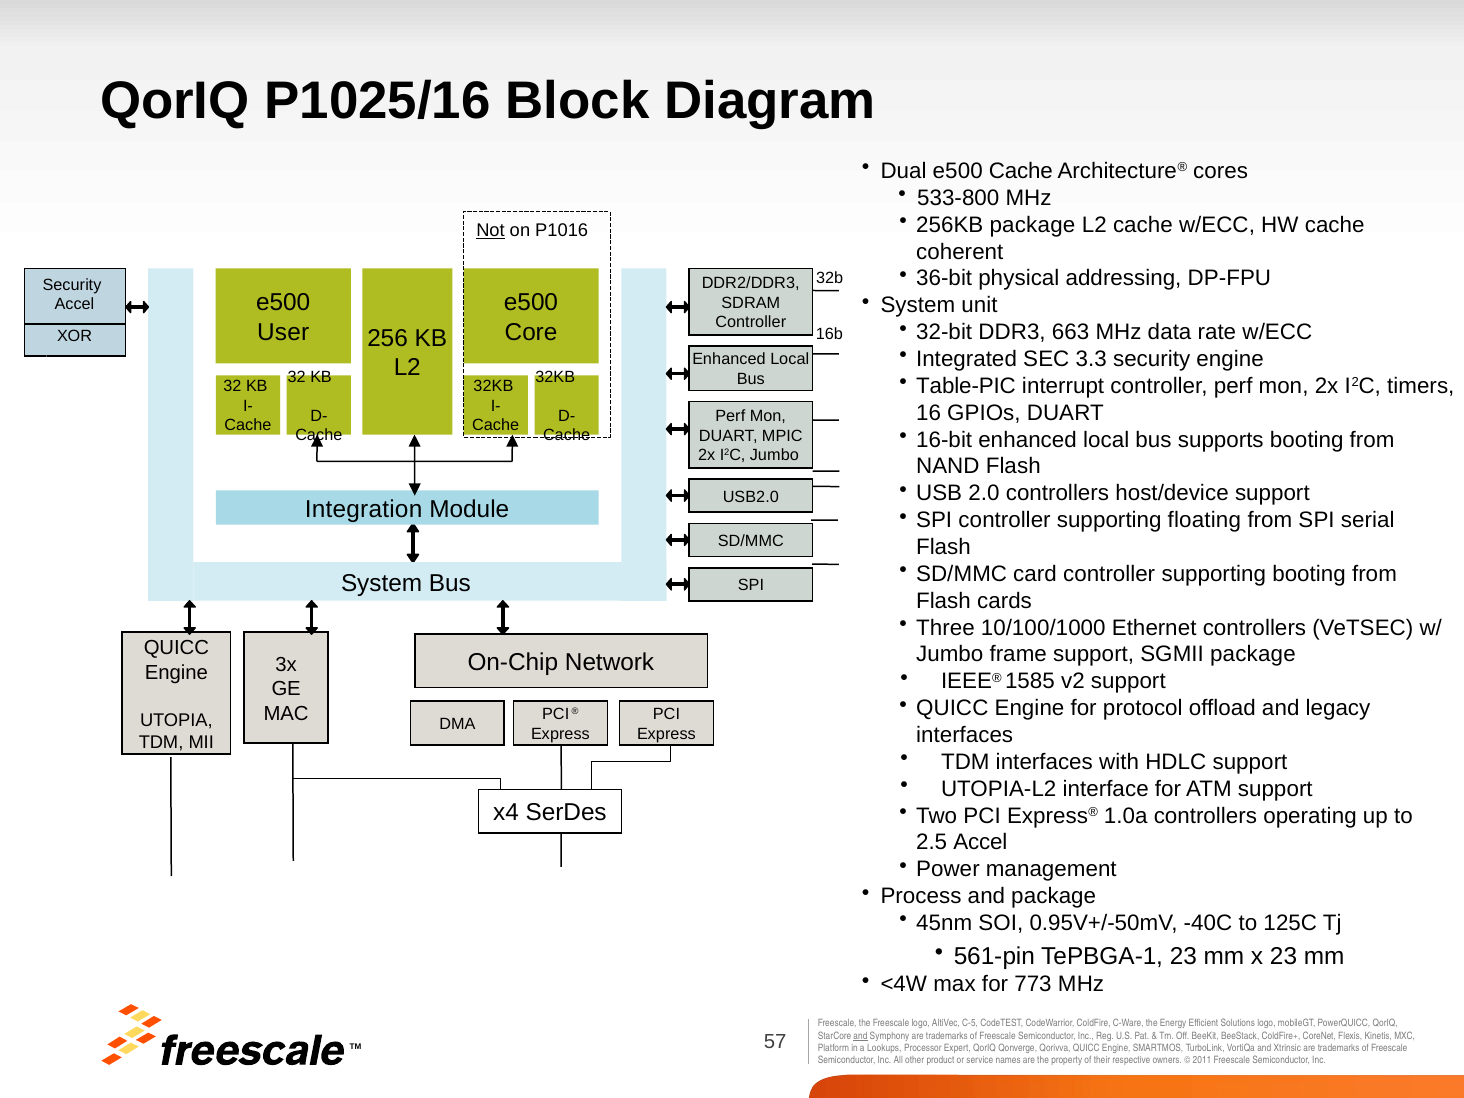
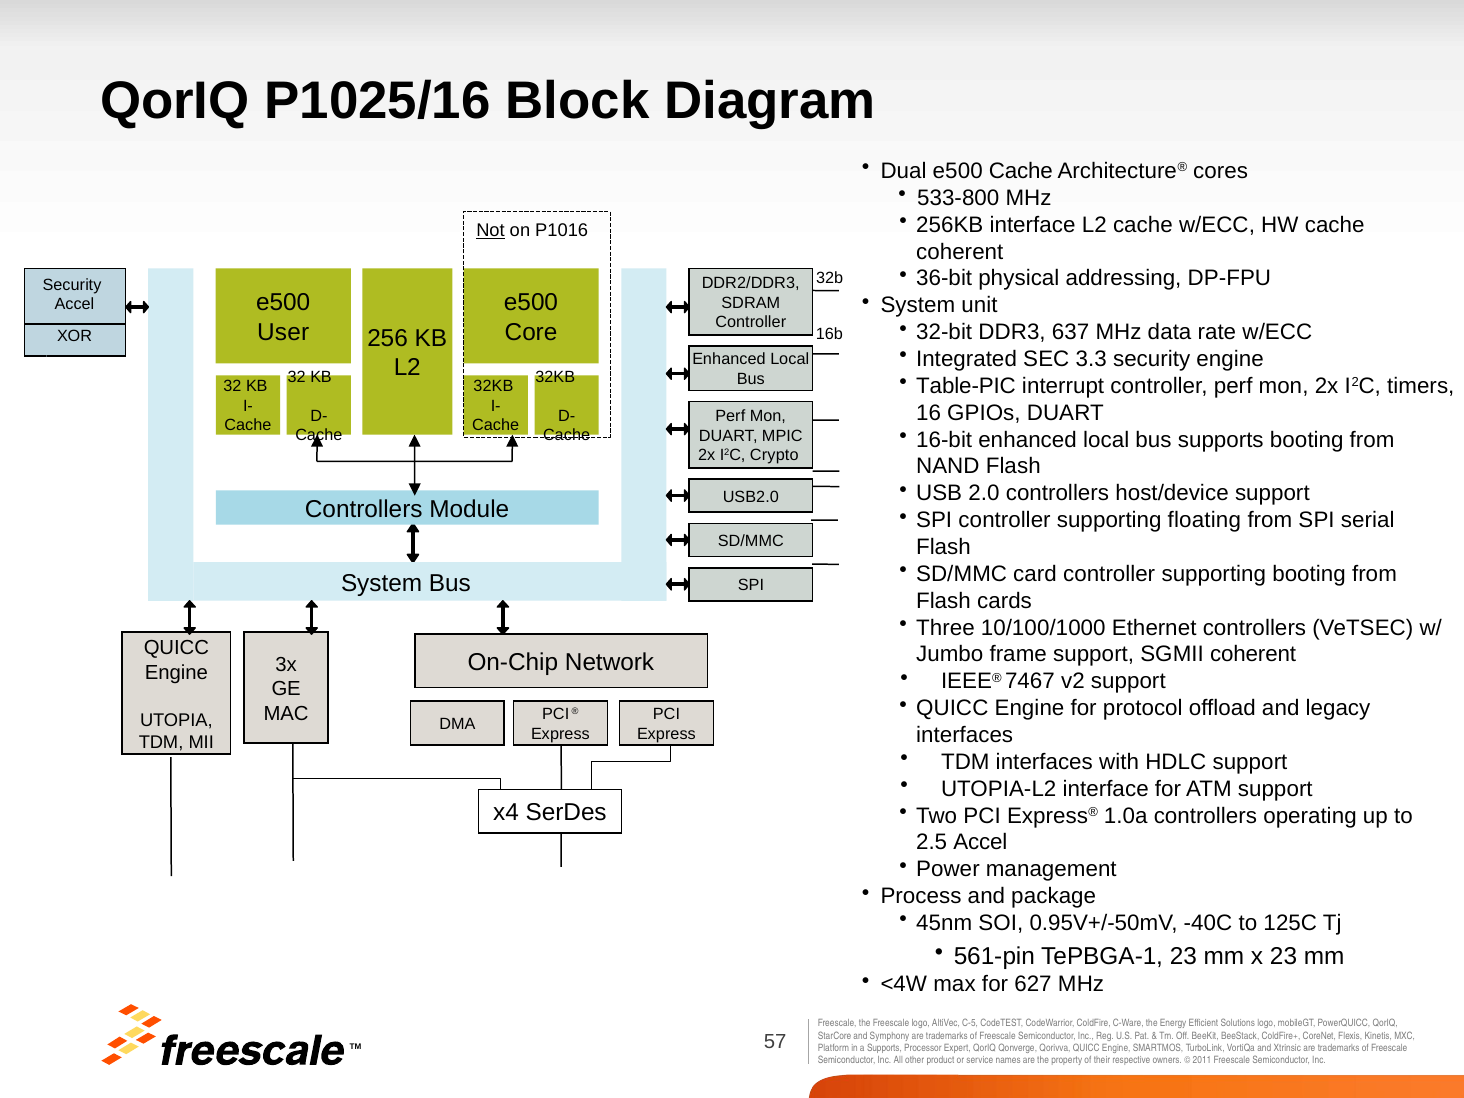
256KB package: package -> interface
663: 663 -> 637
I2C Jumbo: Jumbo -> Crypto
Integration at (364, 509): Integration -> Controllers
SGMII package: package -> coherent
1585: 1585 -> 7467
773: 773 -> 627
and at (860, 1036) underline: present -> none
Lookups at (884, 1048): Lookups -> Supports
